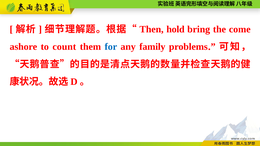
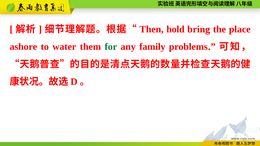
come: come -> place
count: count -> water
for colour: blue -> green
